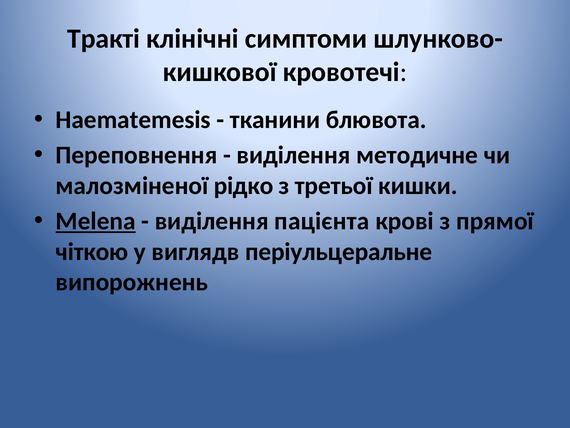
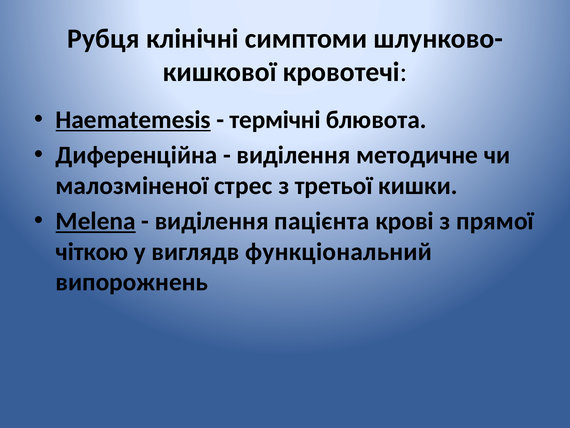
Тракті: Тракті -> Рубця
Haematemesіs underline: none -> present
тканини: тканини -> термічні
Переповнення: Переповнення -> Диференцiйна
рiдко: рiдко -> стрес
перiульцеральне: перiульцеральне -> функцiональний
